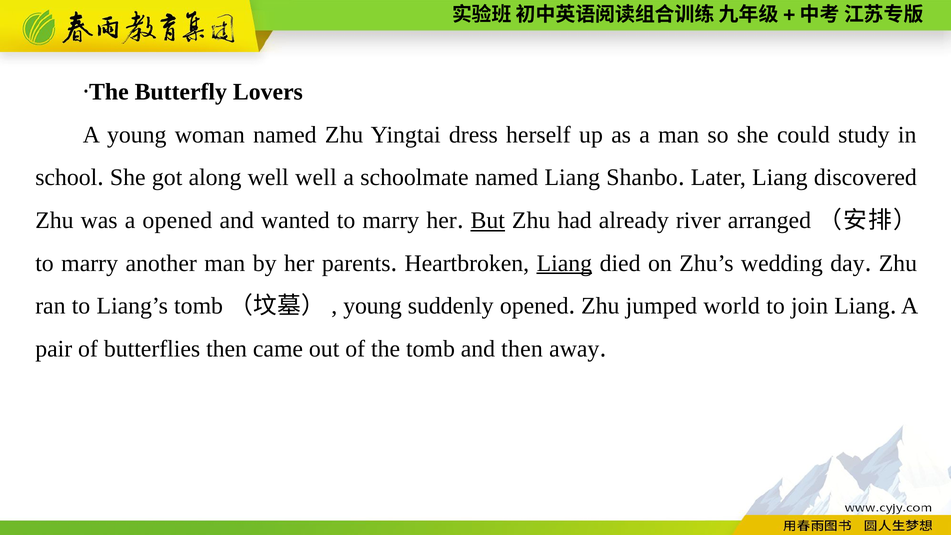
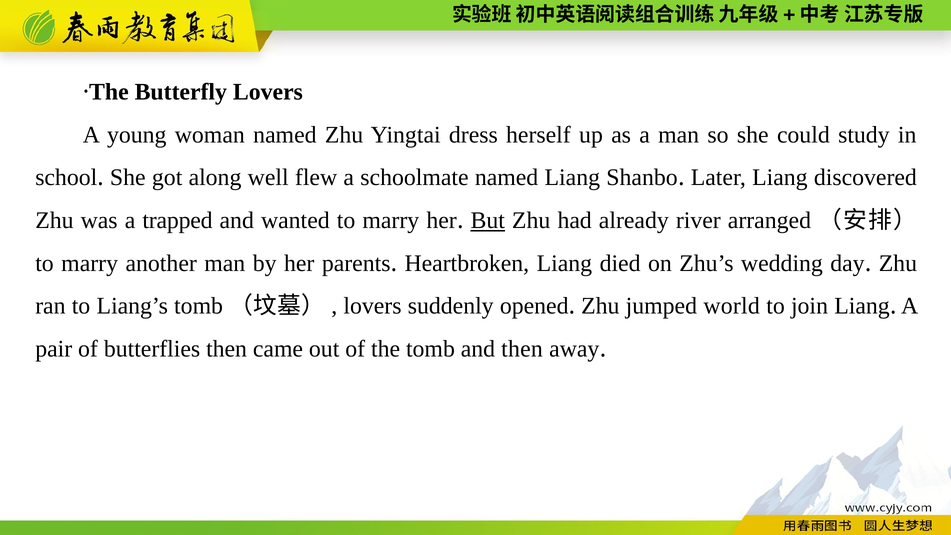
well well: well -> flew
a opened: opened -> trapped
Liang at (564, 263) underline: present -> none
young at (373, 306): young -> lovers
